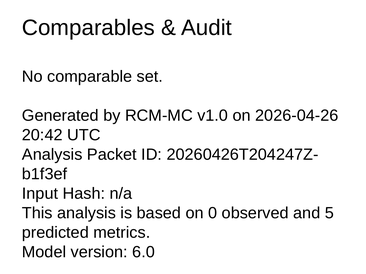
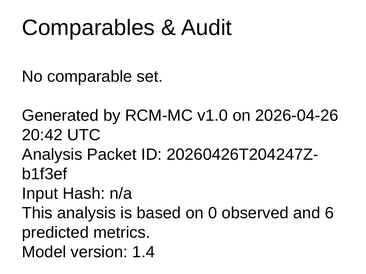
5: 5 -> 6
6.0: 6.0 -> 1.4
